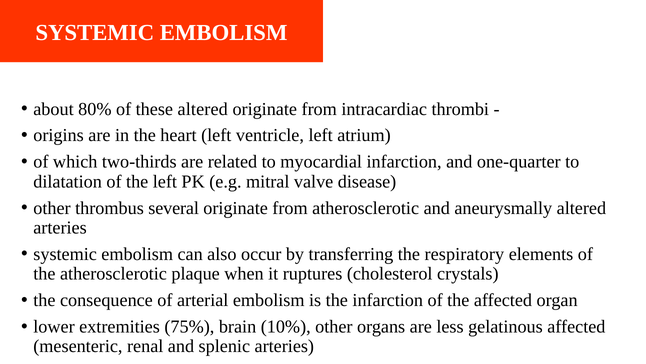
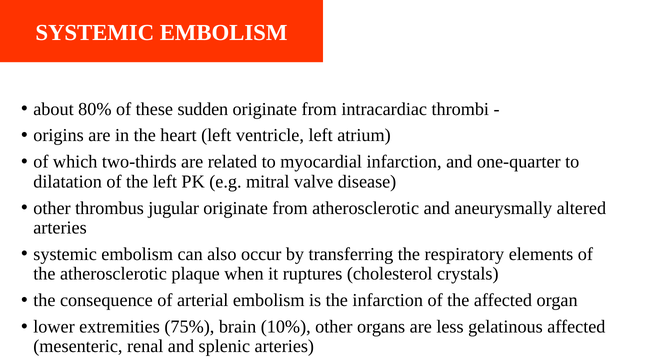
these altered: altered -> sudden
several: several -> jugular
